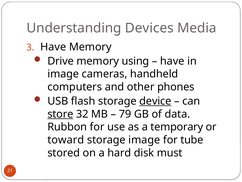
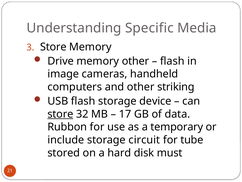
Devices: Devices -> Specific
Have at (53, 47): Have -> Store
memory using: using -> other
have at (172, 61): have -> flash
phones: phones -> striking
device underline: present -> none
79: 79 -> 17
toward: toward -> include
storage image: image -> circuit
